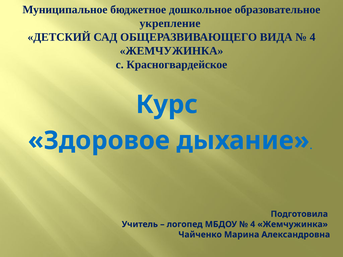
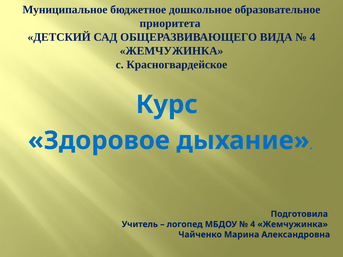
укрепление: укрепление -> приоритета
